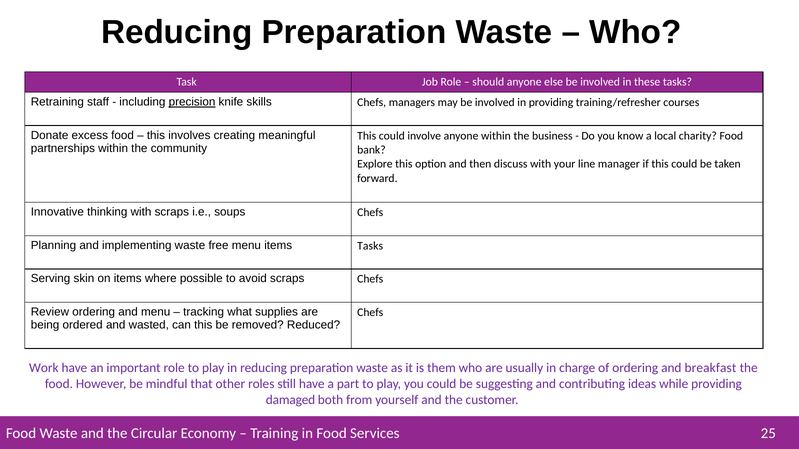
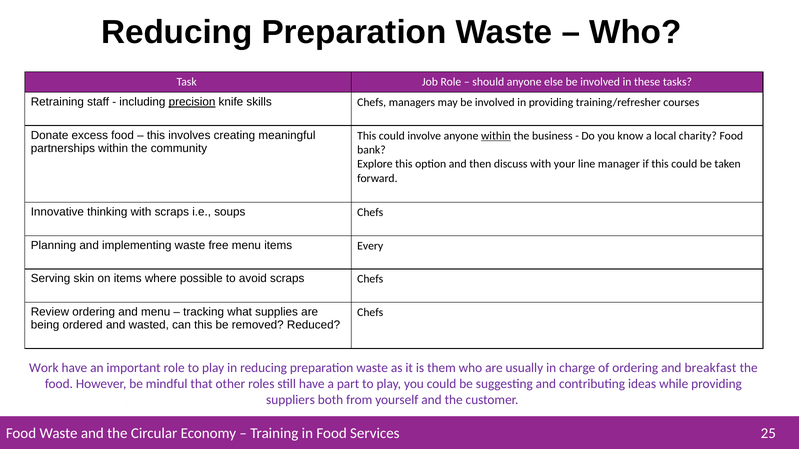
within at (496, 136) underline: none -> present
items Tasks: Tasks -> Every
damaged: damaged -> suppliers
